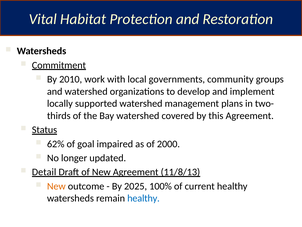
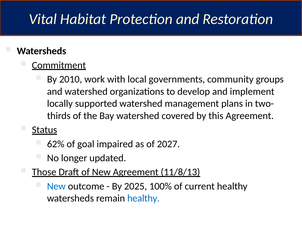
2000: 2000 -> 2027
Detail: Detail -> Those
New at (56, 186) colour: orange -> blue
